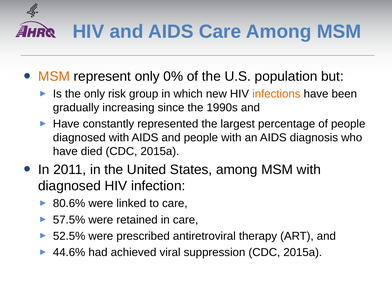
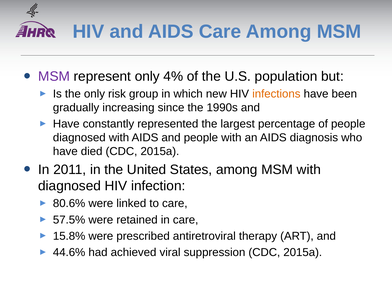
MSM at (54, 76) colour: orange -> purple
0%: 0% -> 4%
52.5%: 52.5% -> 15.8%
